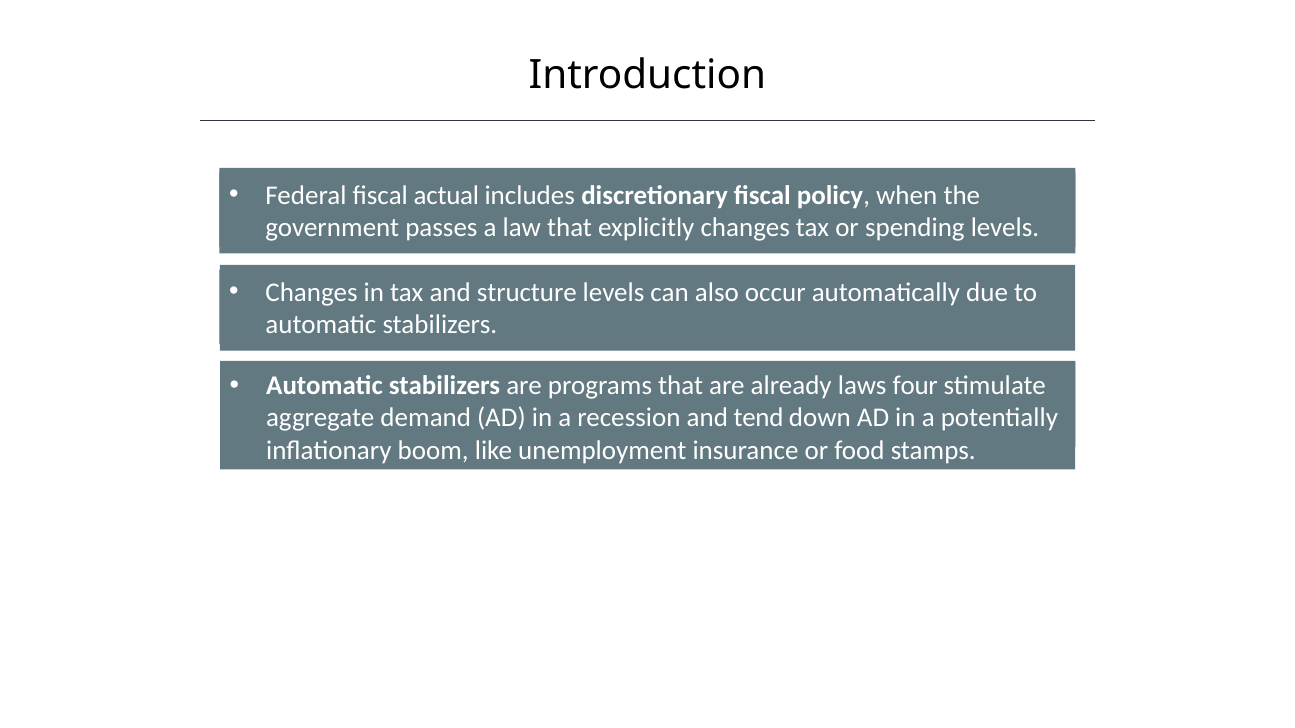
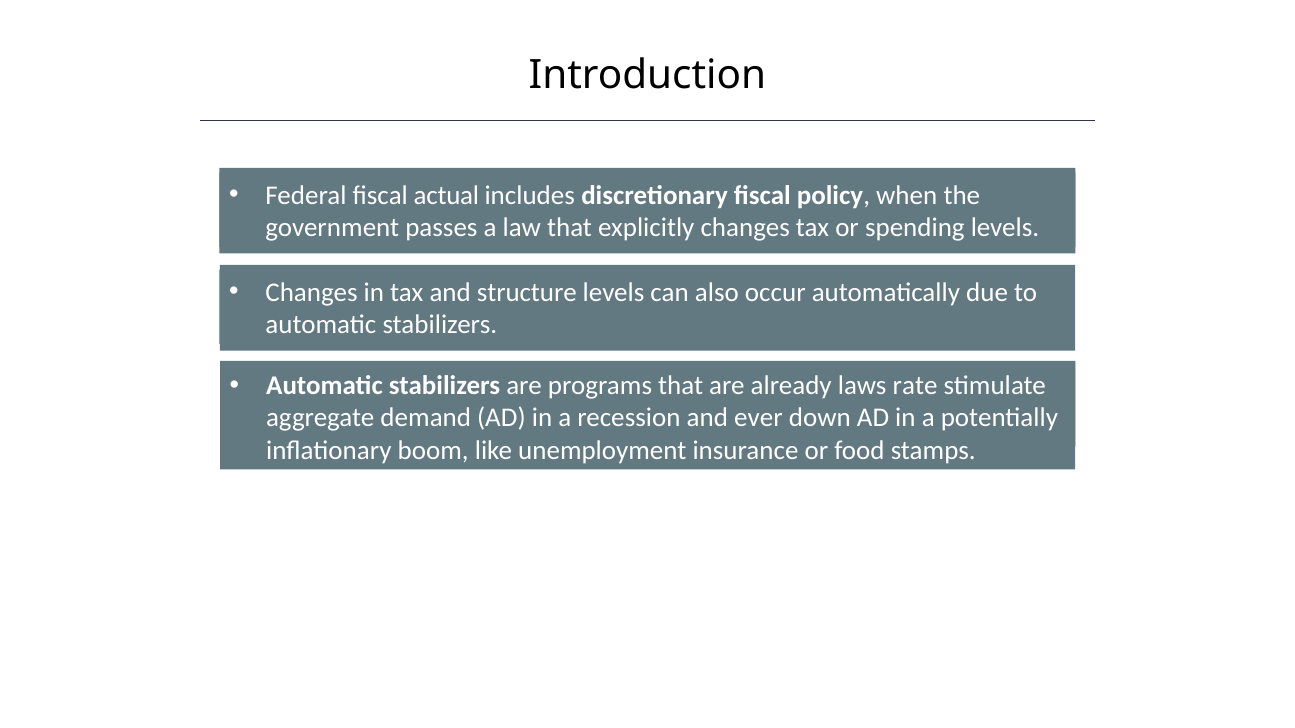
four: four -> rate
tend: tend -> ever
